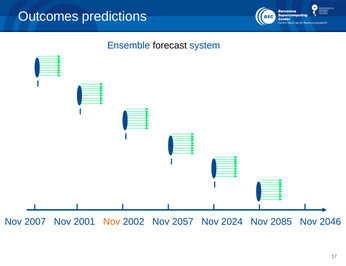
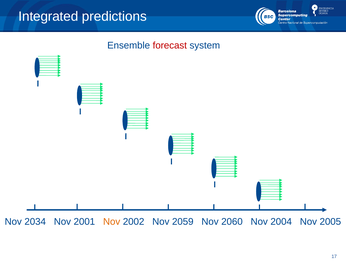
Outcomes: Outcomes -> Integrated
forecast colour: black -> red
2007: 2007 -> 2034
2057: 2057 -> 2059
2024: 2024 -> 2060
2085: 2085 -> 2004
2046: 2046 -> 2005
